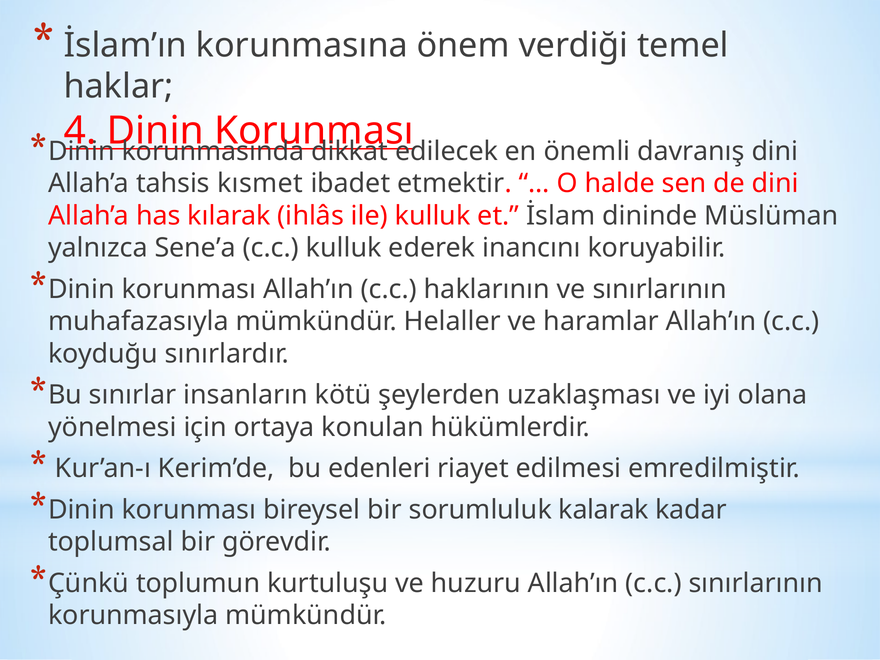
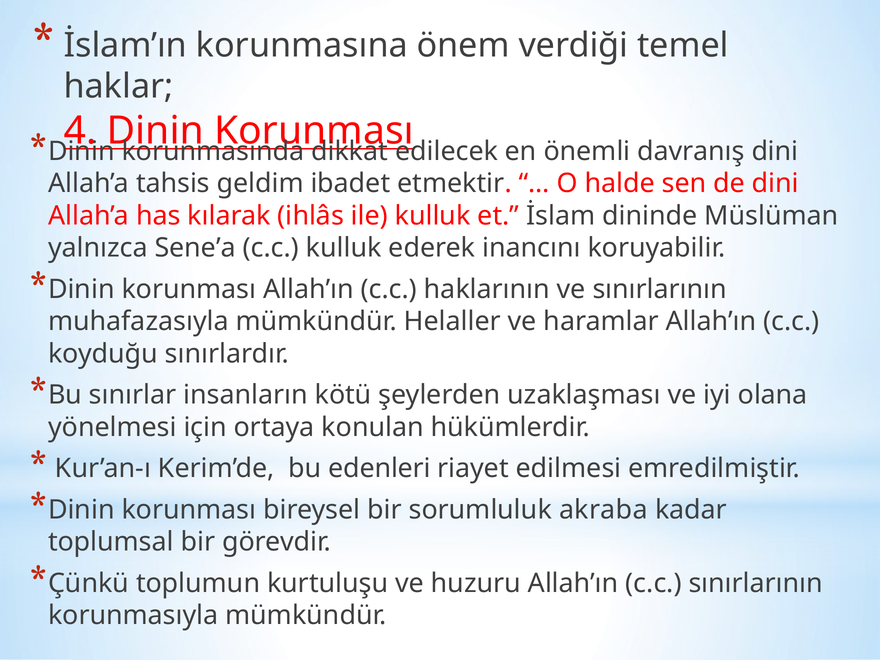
kısmet: kısmet -> geldim
kalarak: kalarak -> akraba
